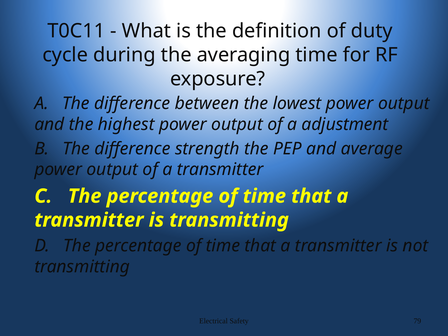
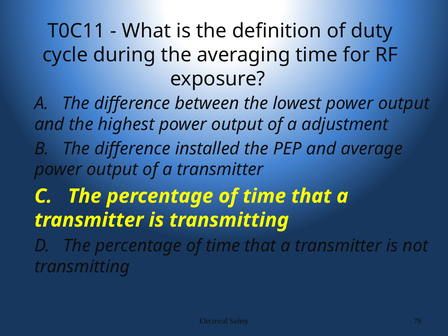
strength: strength -> installed
